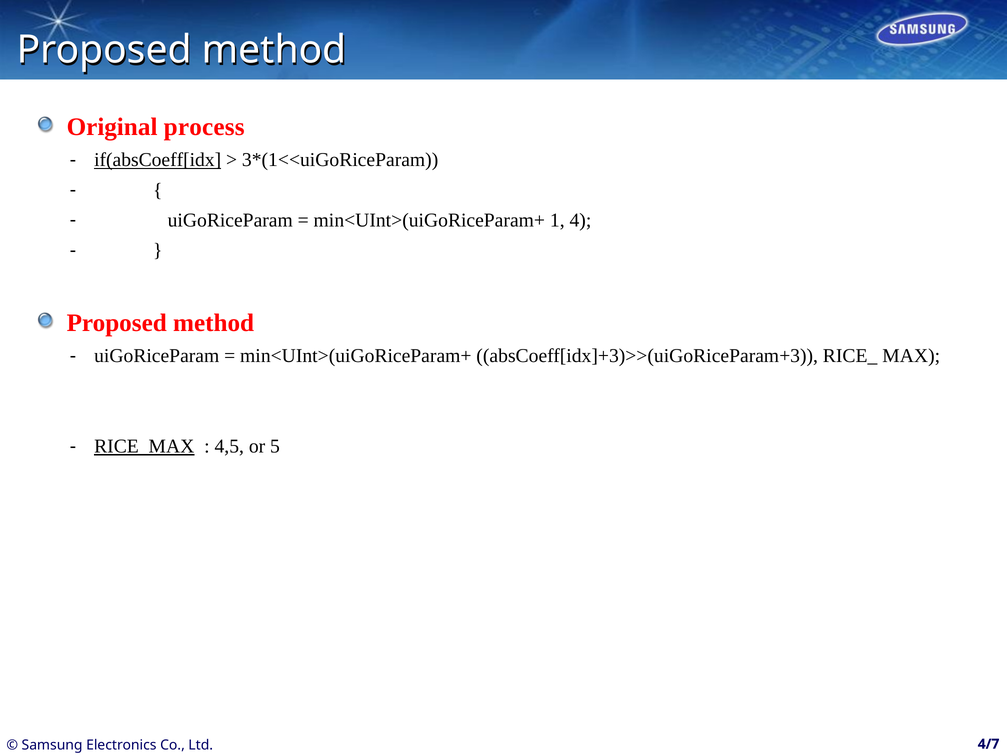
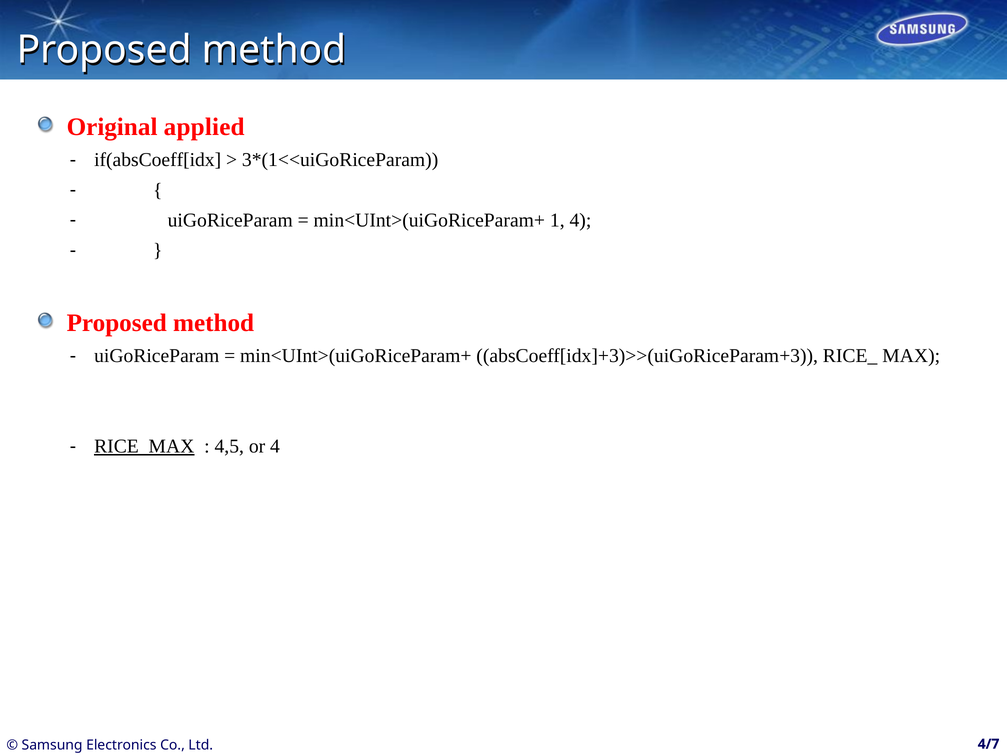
process: process -> applied
if(absCoeff[idx underline: present -> none
or 5: 5 -> 4
